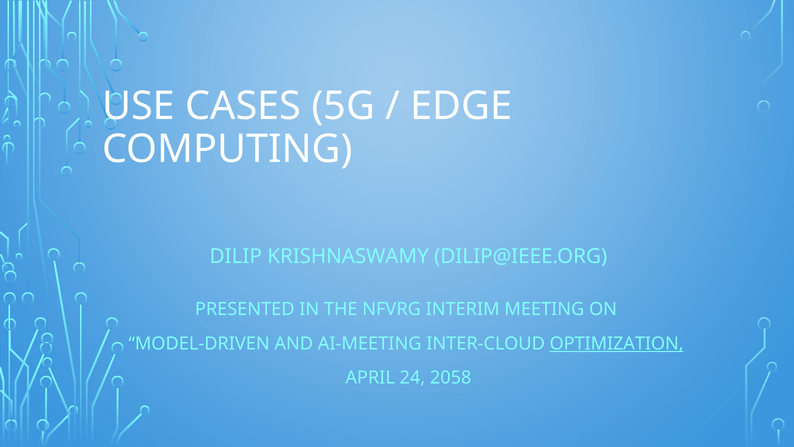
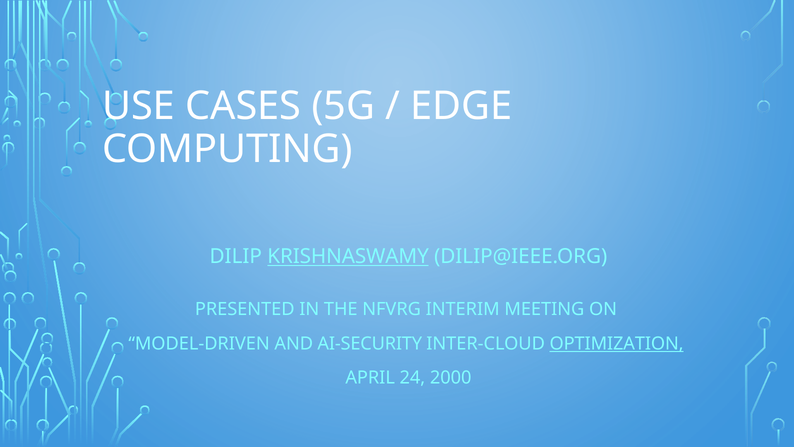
KRISHNASWAMY underline: none -> present
AI-MEETING: AI-MEETING -> AI-SECURITY
2058: 2058 -> 2000
